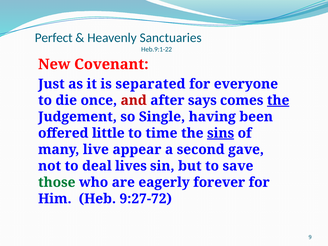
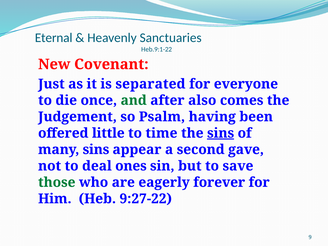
Perfect: Perfect -> Eternal
and colour: red -> green
says: says -> also
the at (278, 100) underline: present -> none
Single: Single -> Psalm
many live: live -> sins
lives: lives -> ones
9:27-72: 9:27-72 -> 9:27-22
